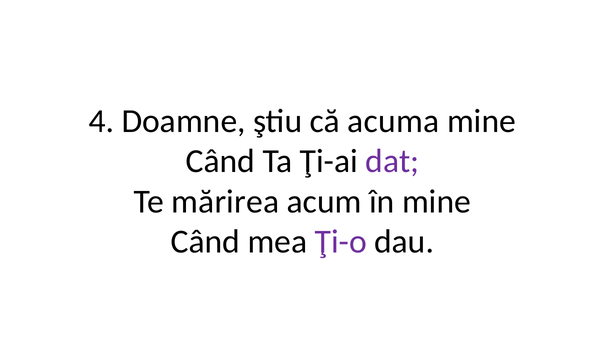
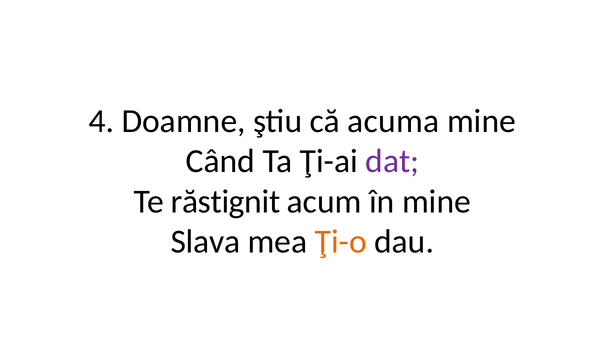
mărirea: mărirea -> răstignit
Când at (205, 242): Când -> Slava
Ţi-o colour: purple -> orange
